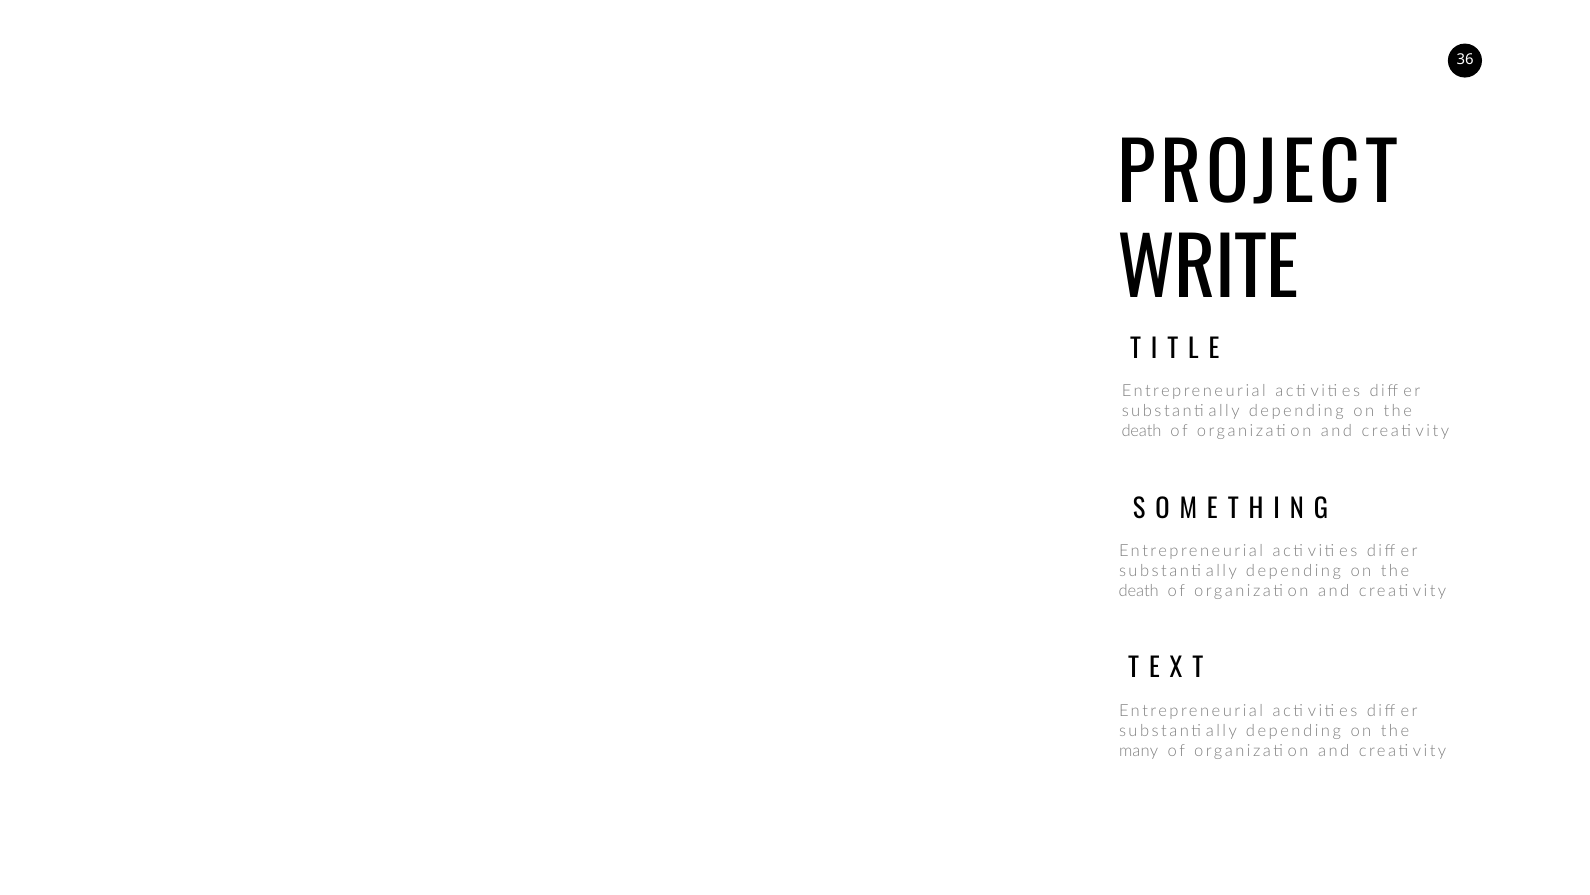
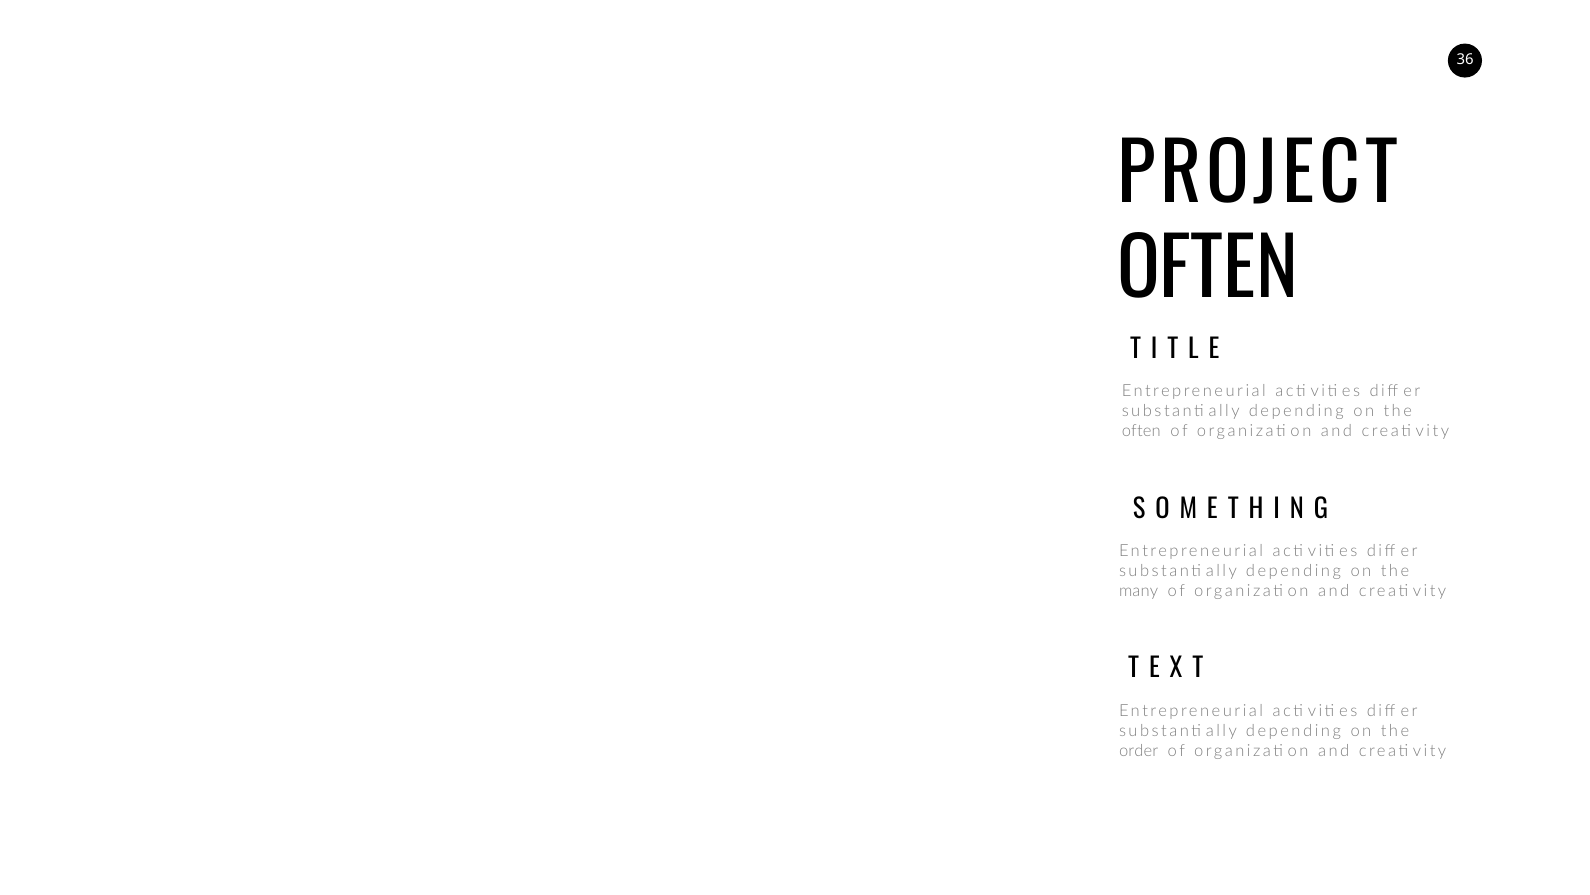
WRITE at (1208, 272): WRITE -> OFTEN
death at (1141, 431): death -> often
death at (1139, 591): death -> many
many: many -> order
